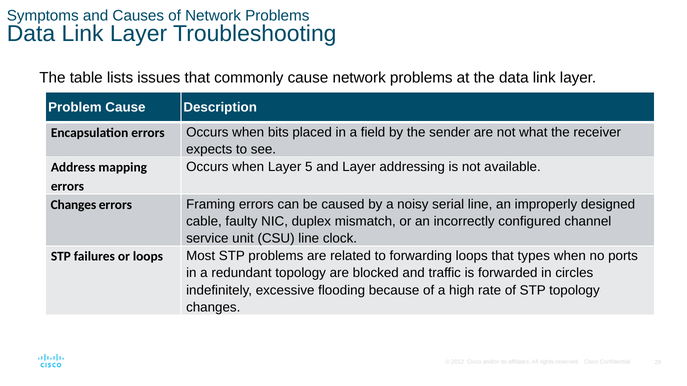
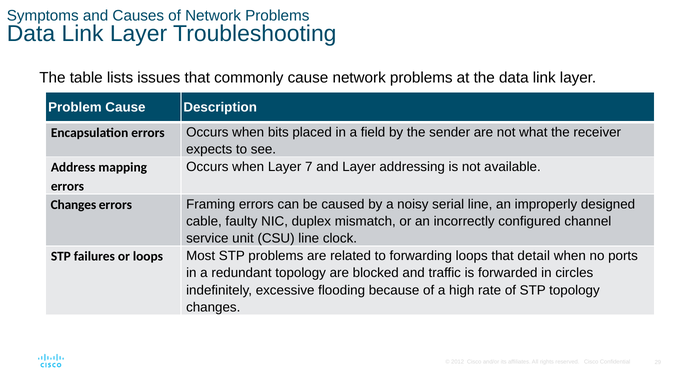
5: 5 -> 7
types: types -> detail
